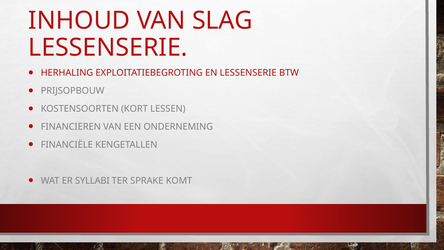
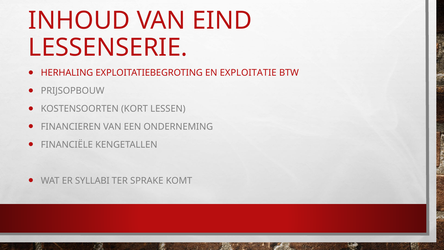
SLAG: SLAG -> EIND
EN LESSENSERIE: LESSENSERIE -> EXPLOITATIE
